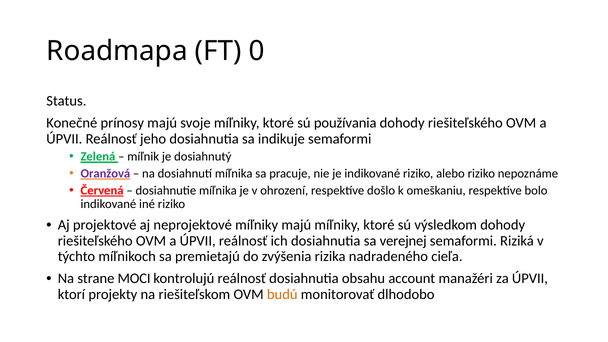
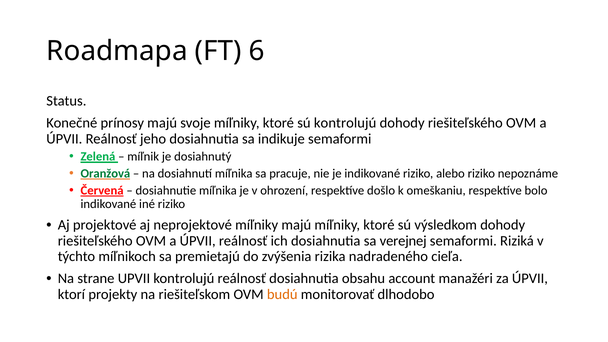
0: 0 -> 6
sú používania: používania -> kontrolujú
Oranžová colour: purple -> green
MOCI: MOCI -> UPVII
